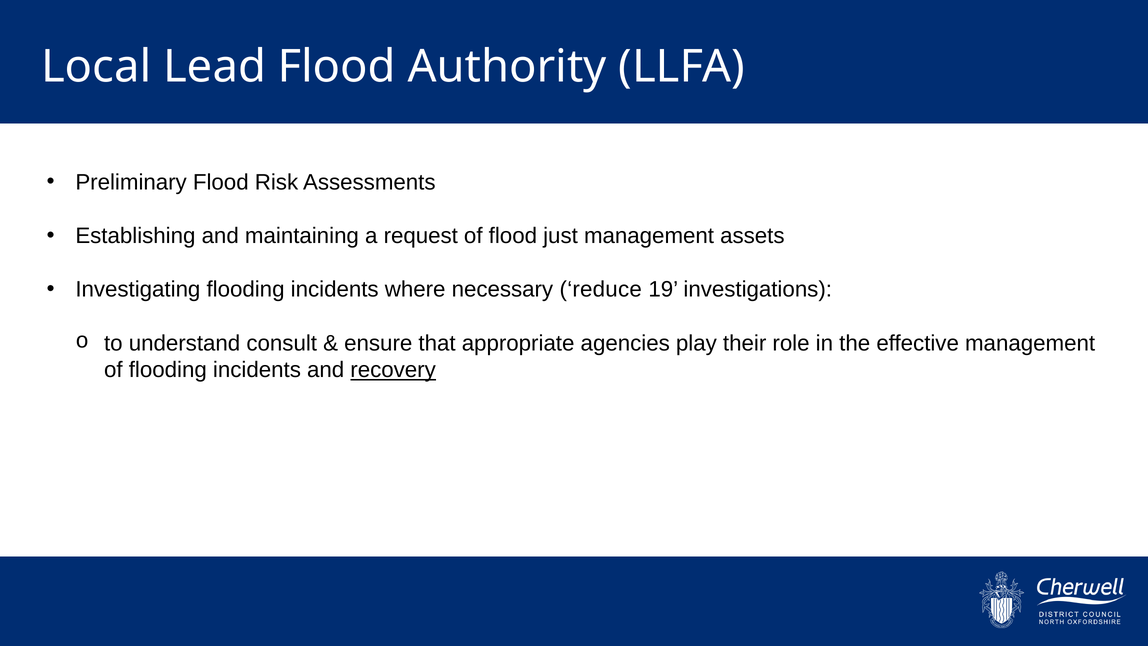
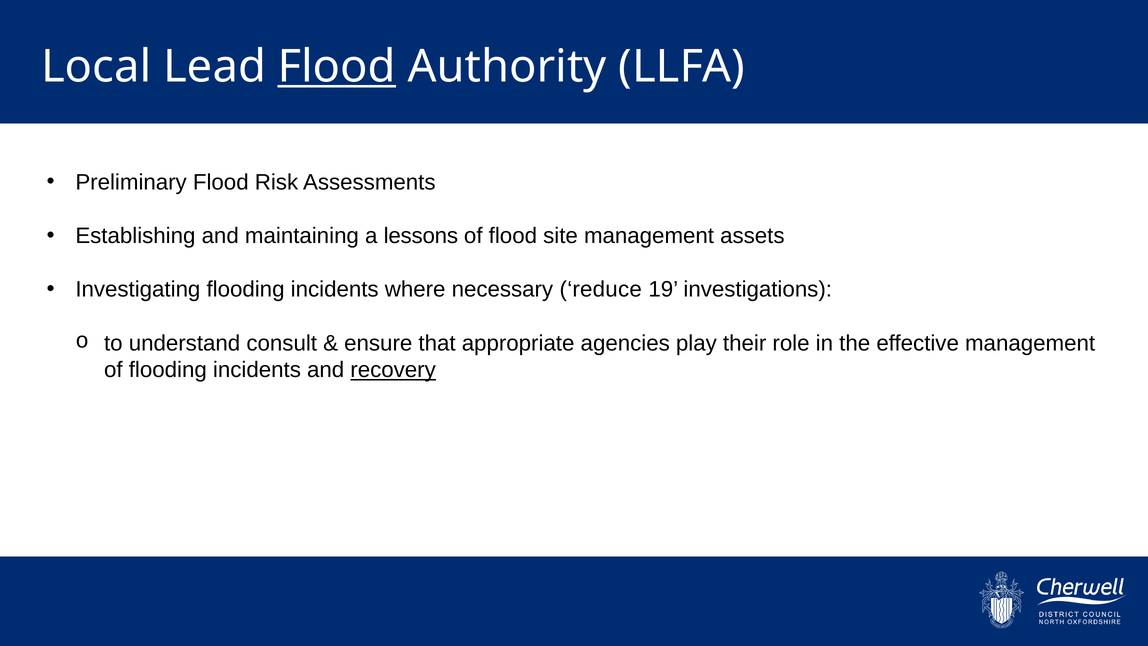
Flood at (337, 67) underline: none -> present
request: request -> lessons
just: just -> site
